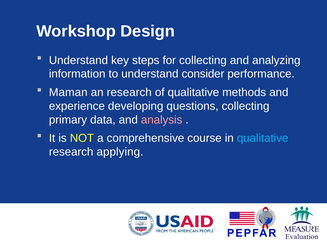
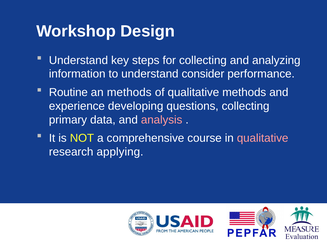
Maman: Maman -> Routine
an research: research -> methods
qualitative at (263, 138) colour: light blue -> pink
